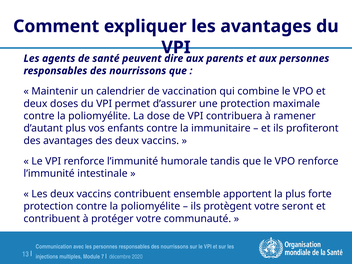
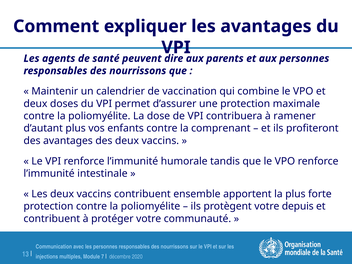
immunitaire: immunitaire -> comprenant
seront: seront -> depuis
